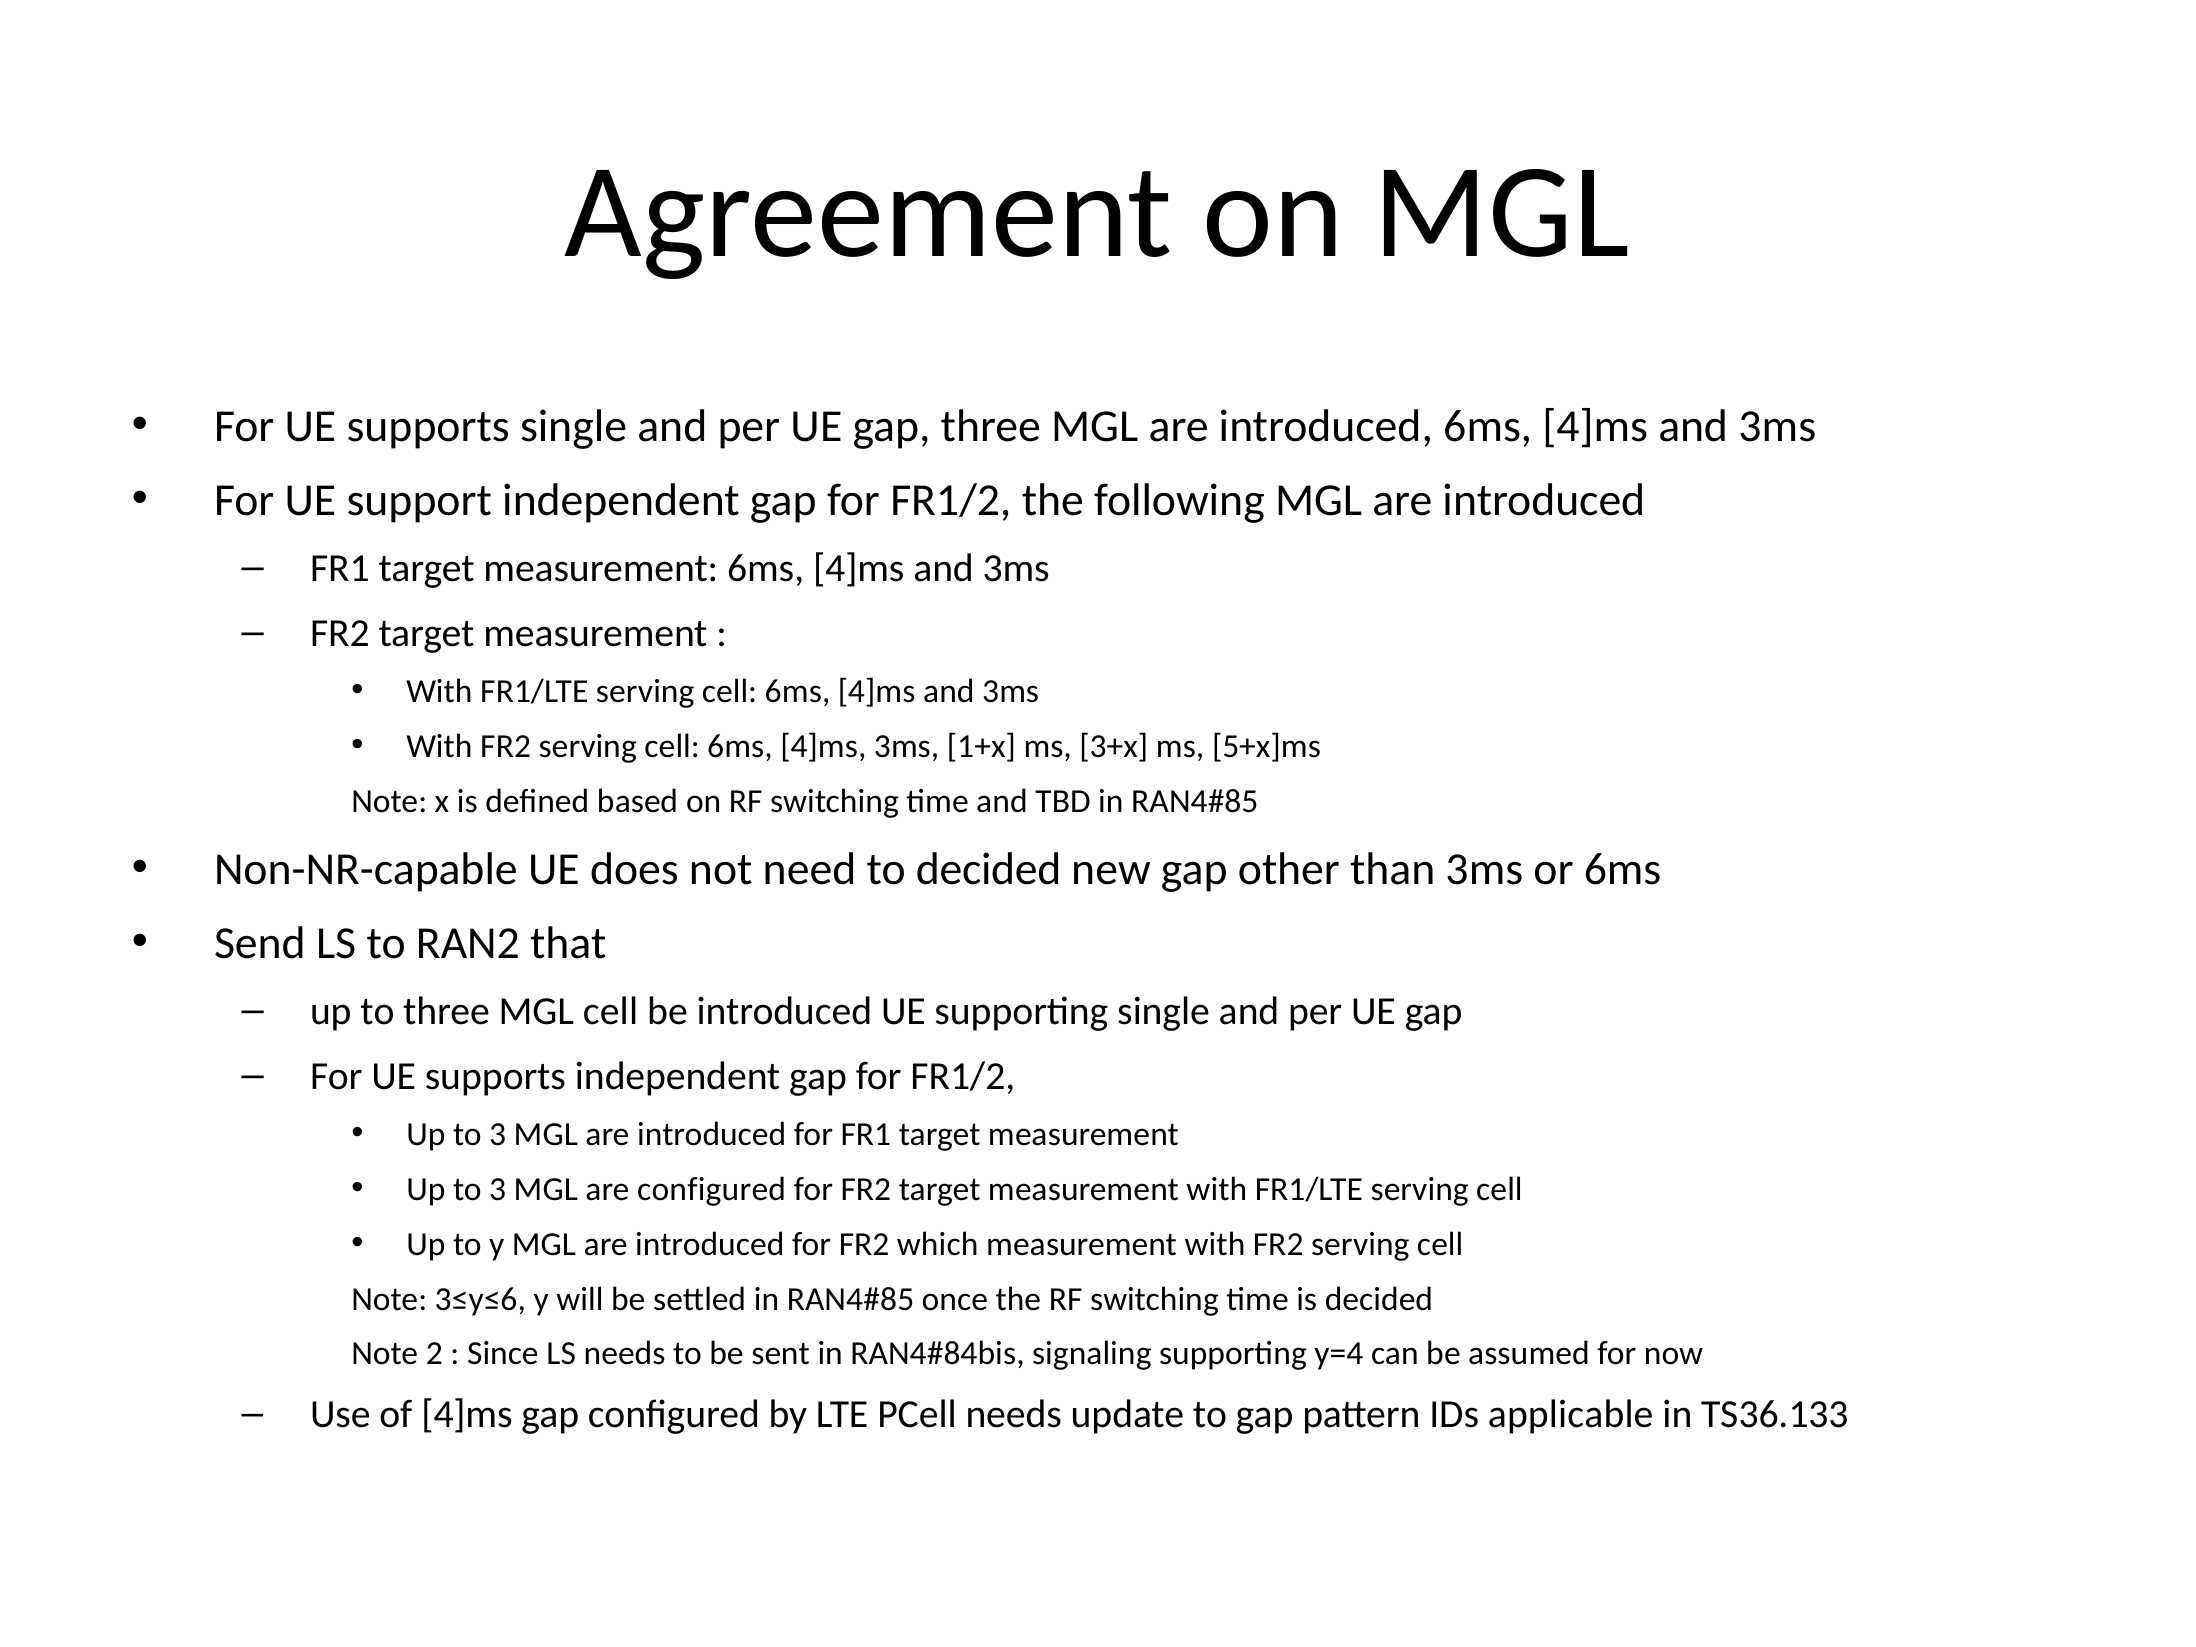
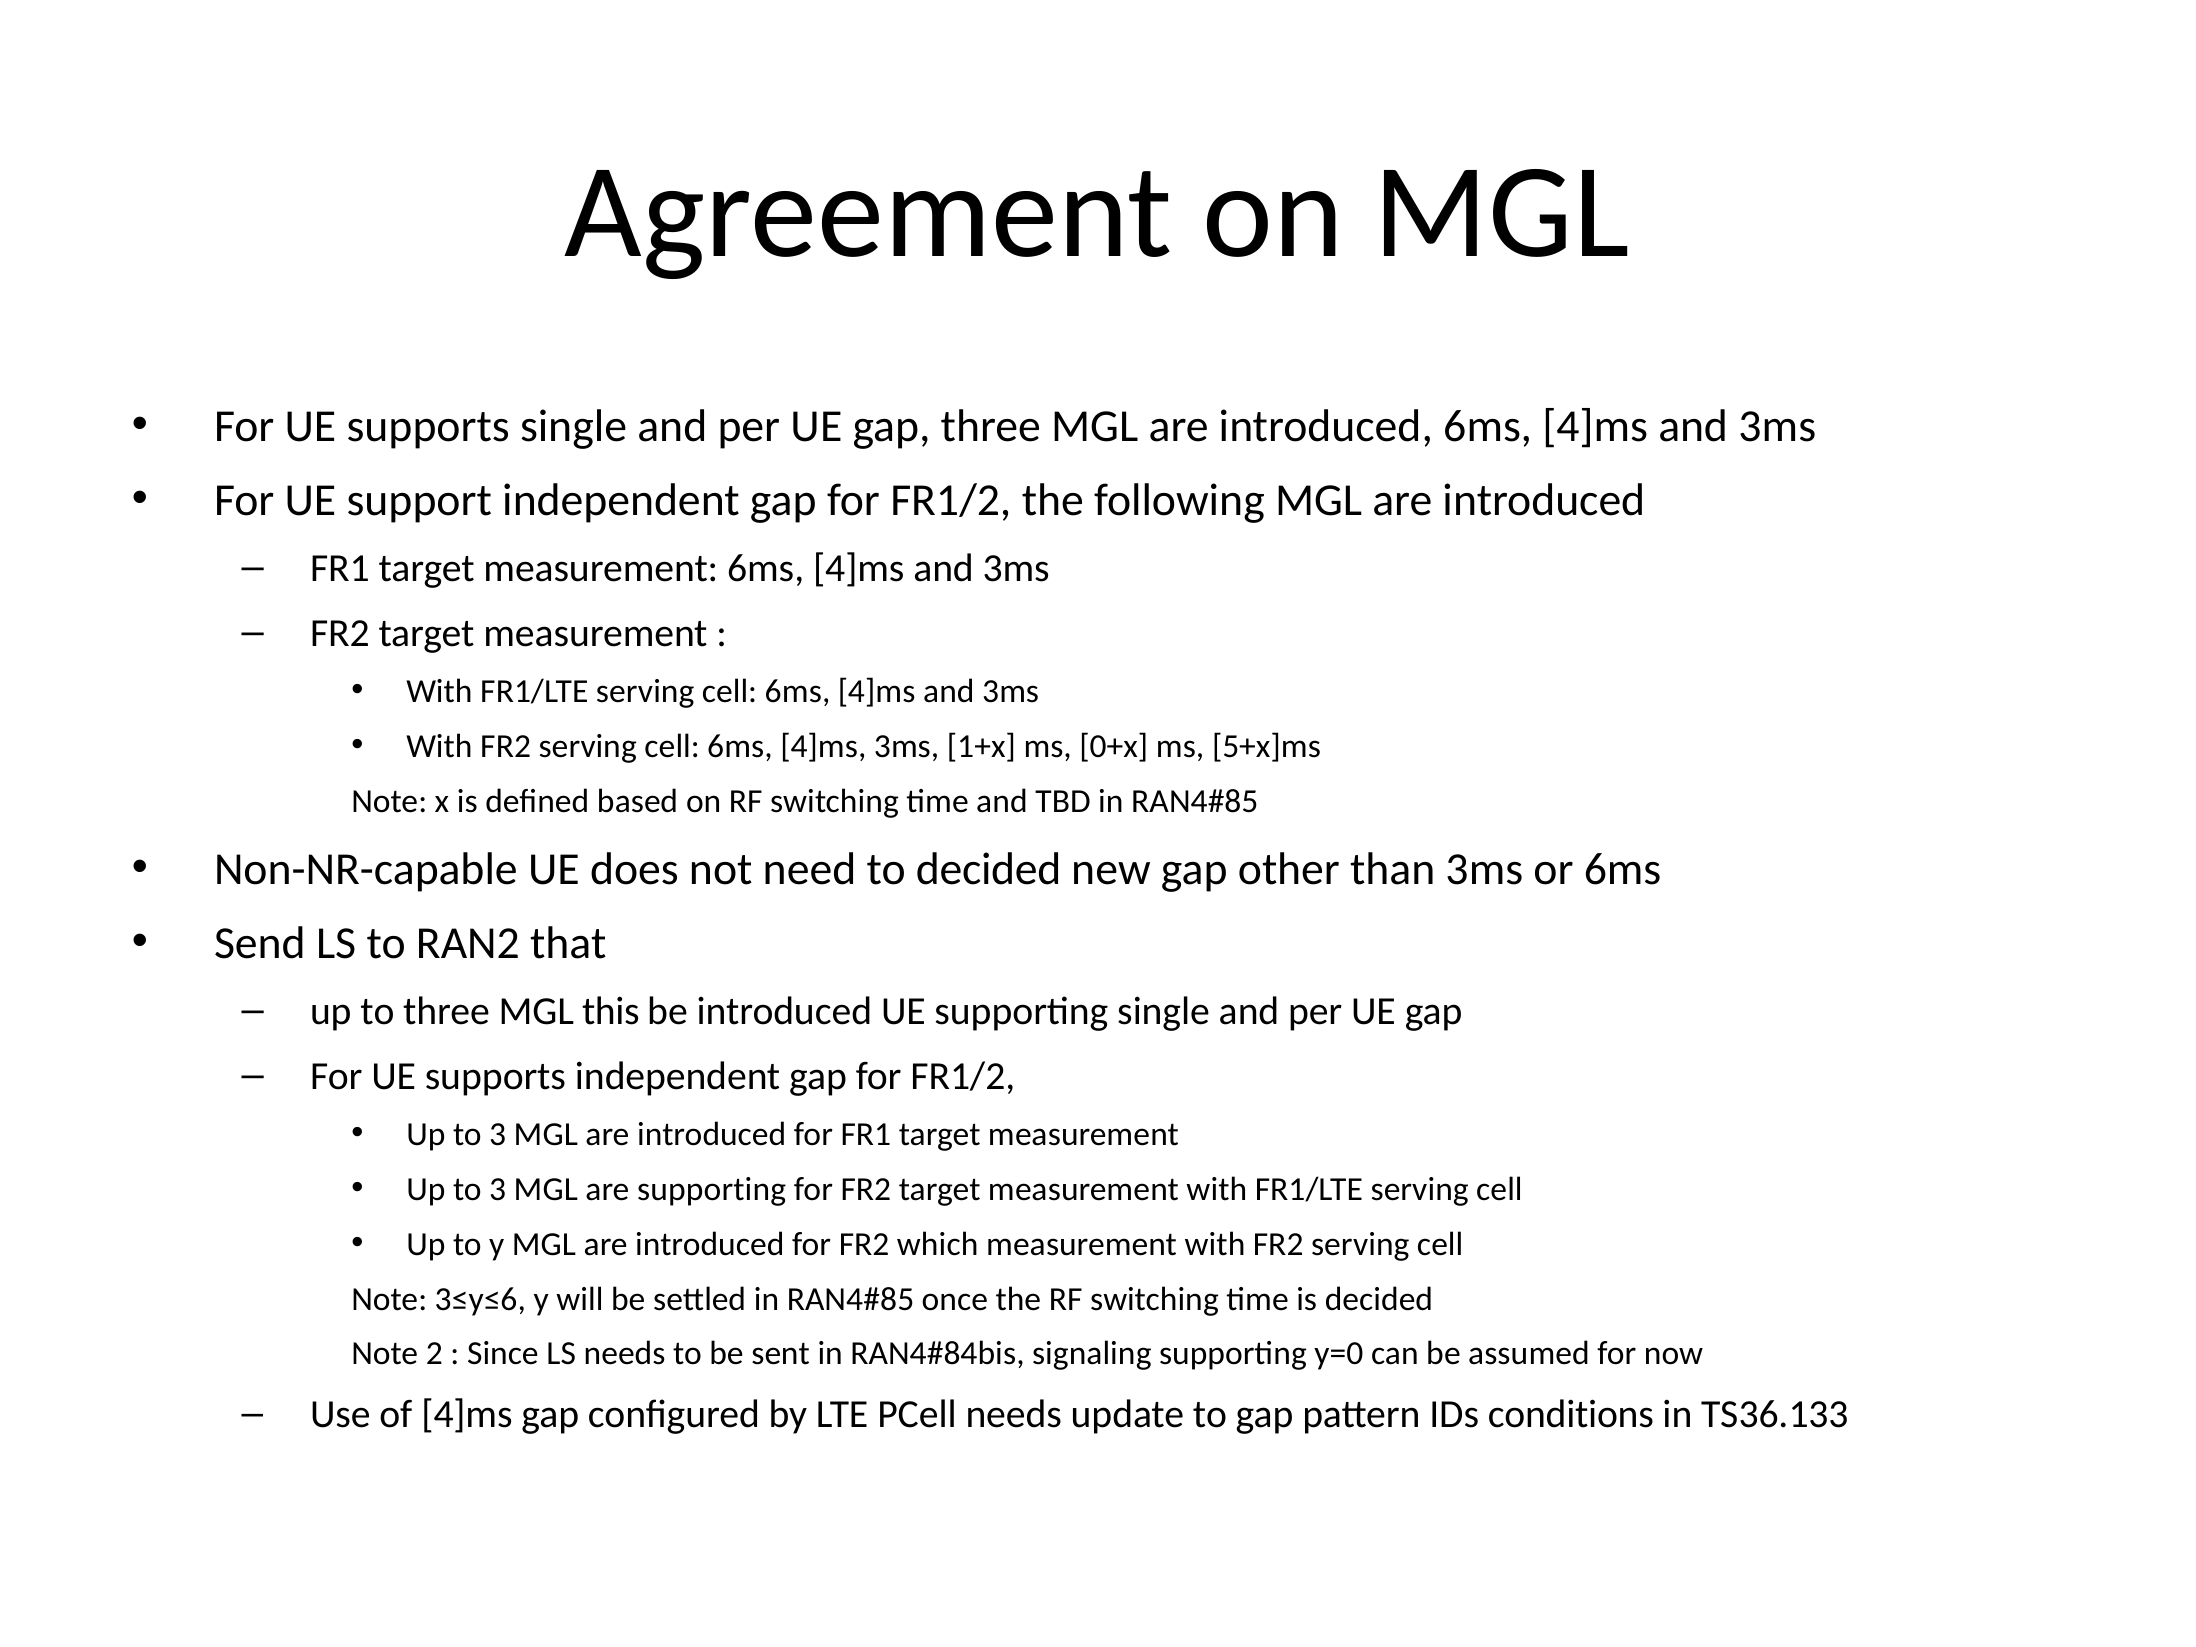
3+x: 3+x -> 0+x
MGL cell: cell -> this
are configured: configured -> supporting
y=4: y=4 -> y=0
applicable: applicable -> conditions
